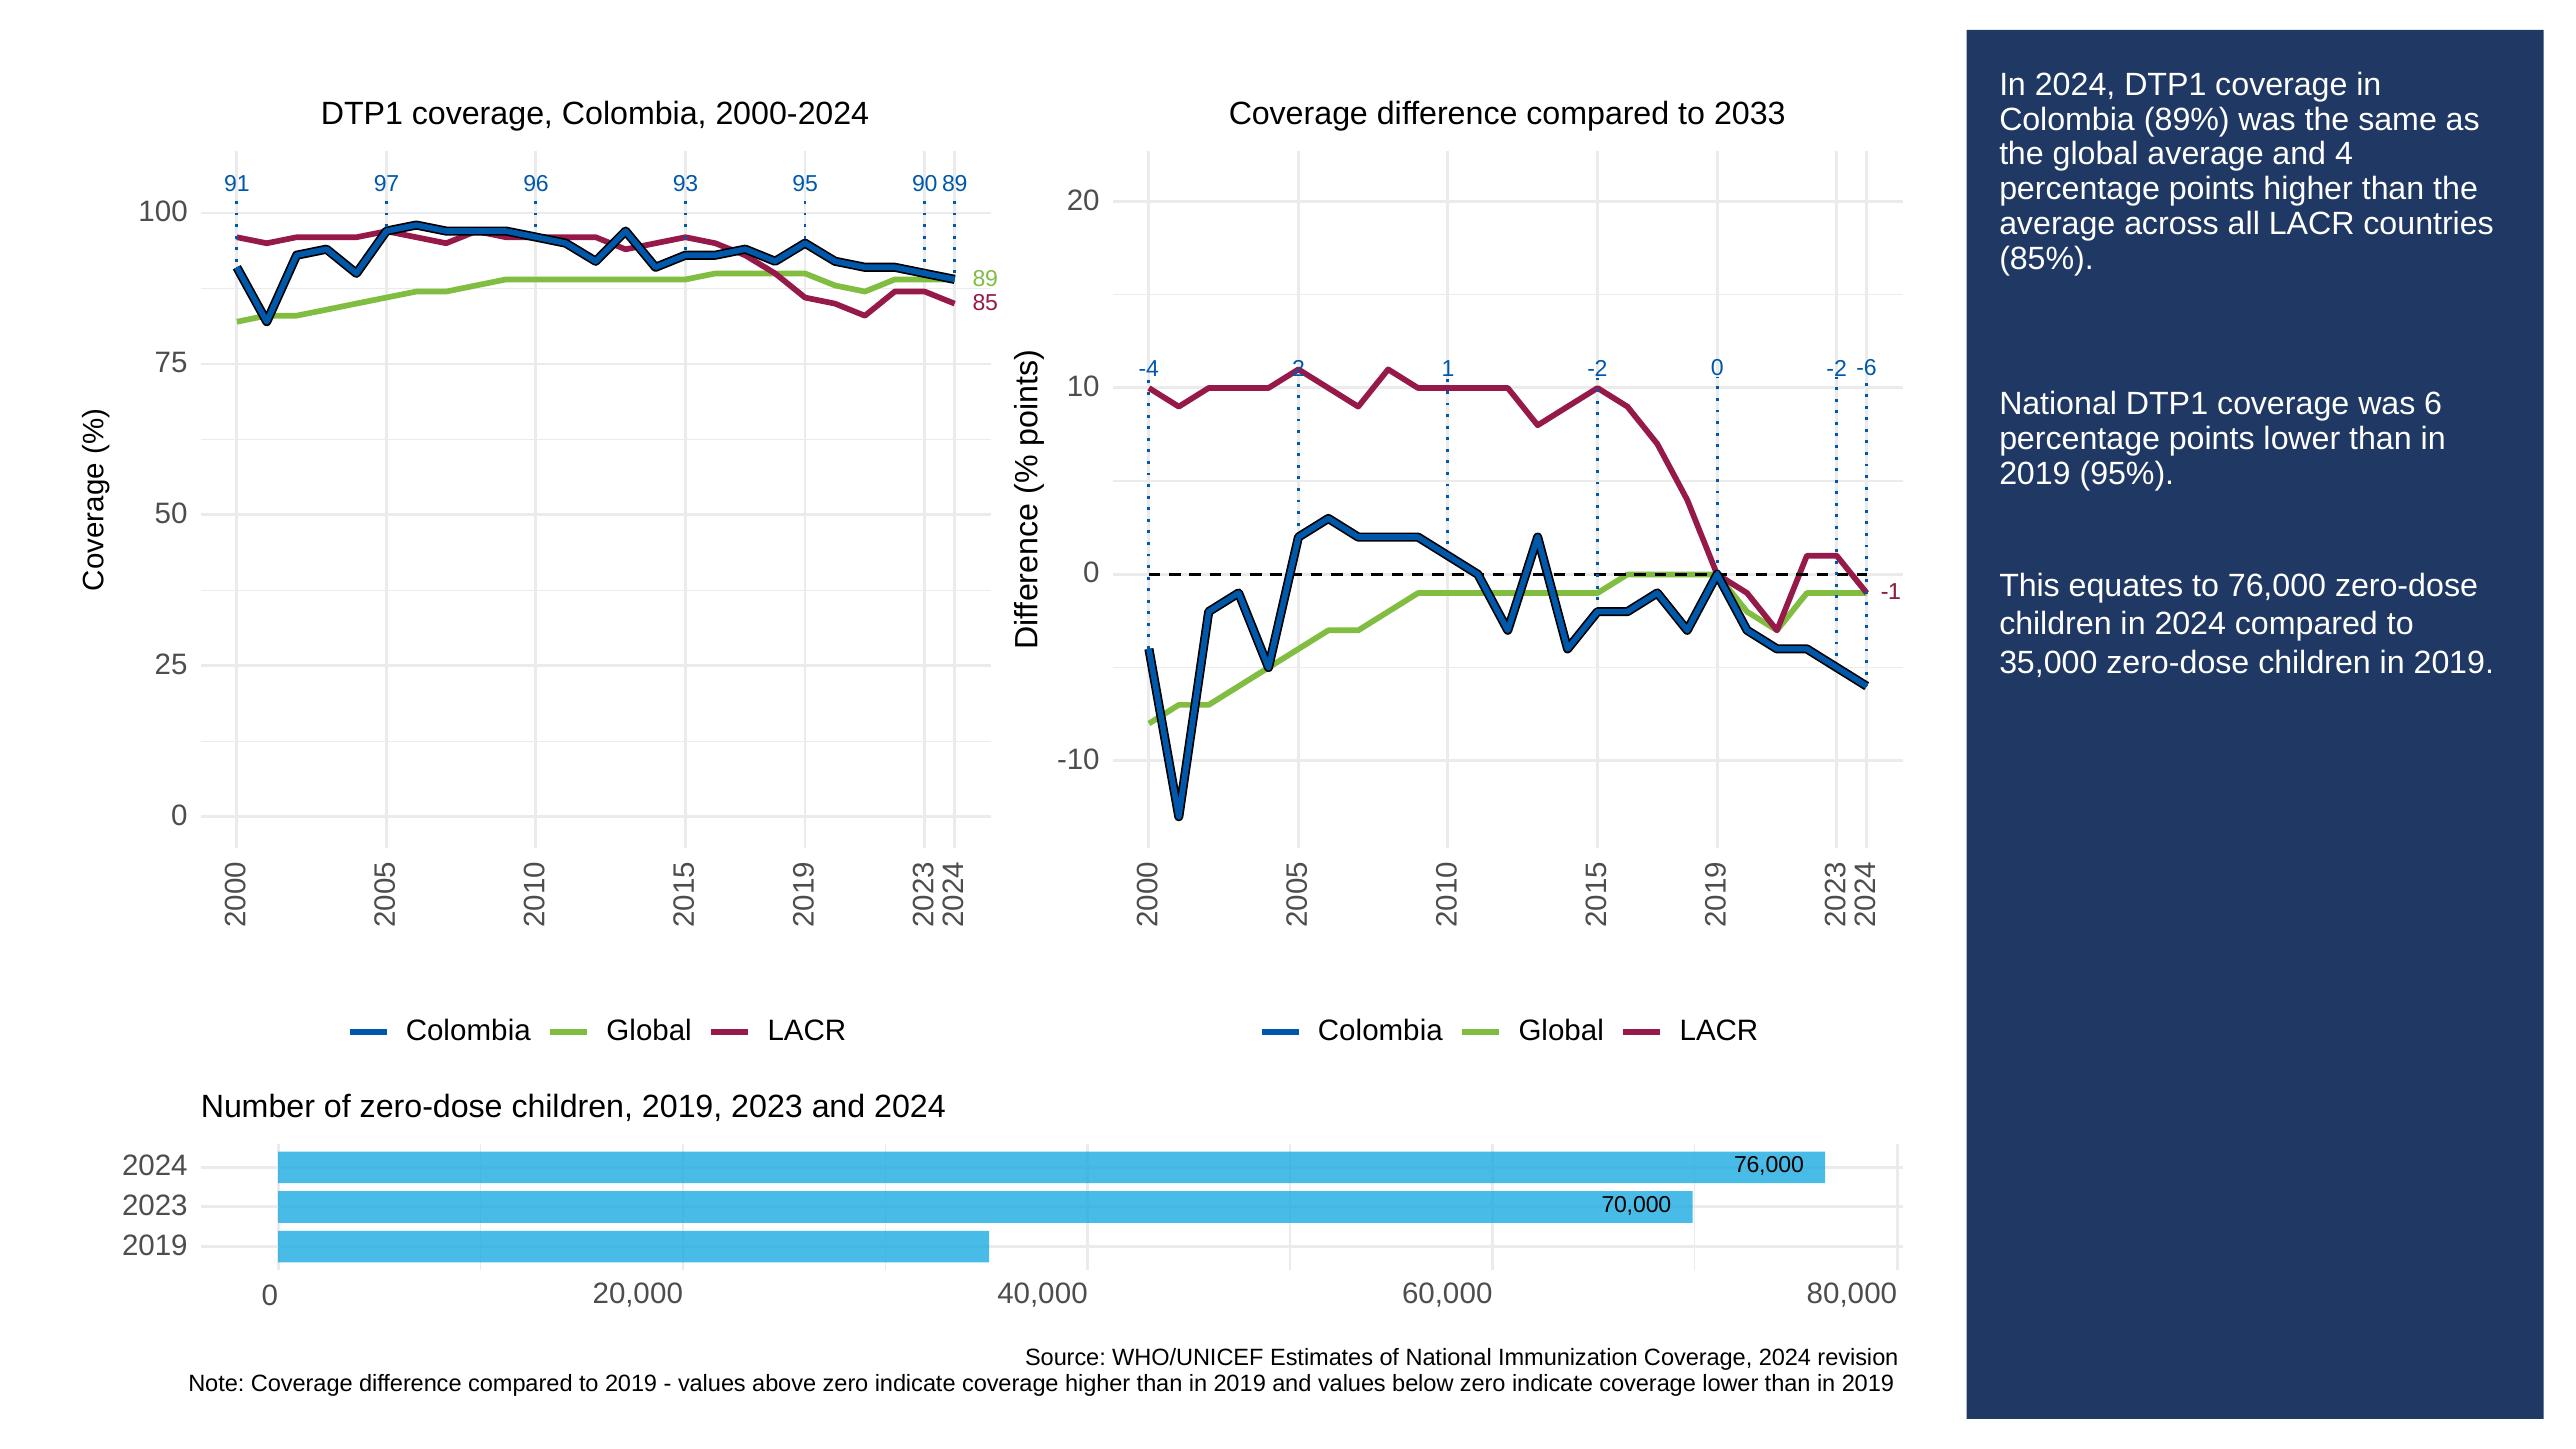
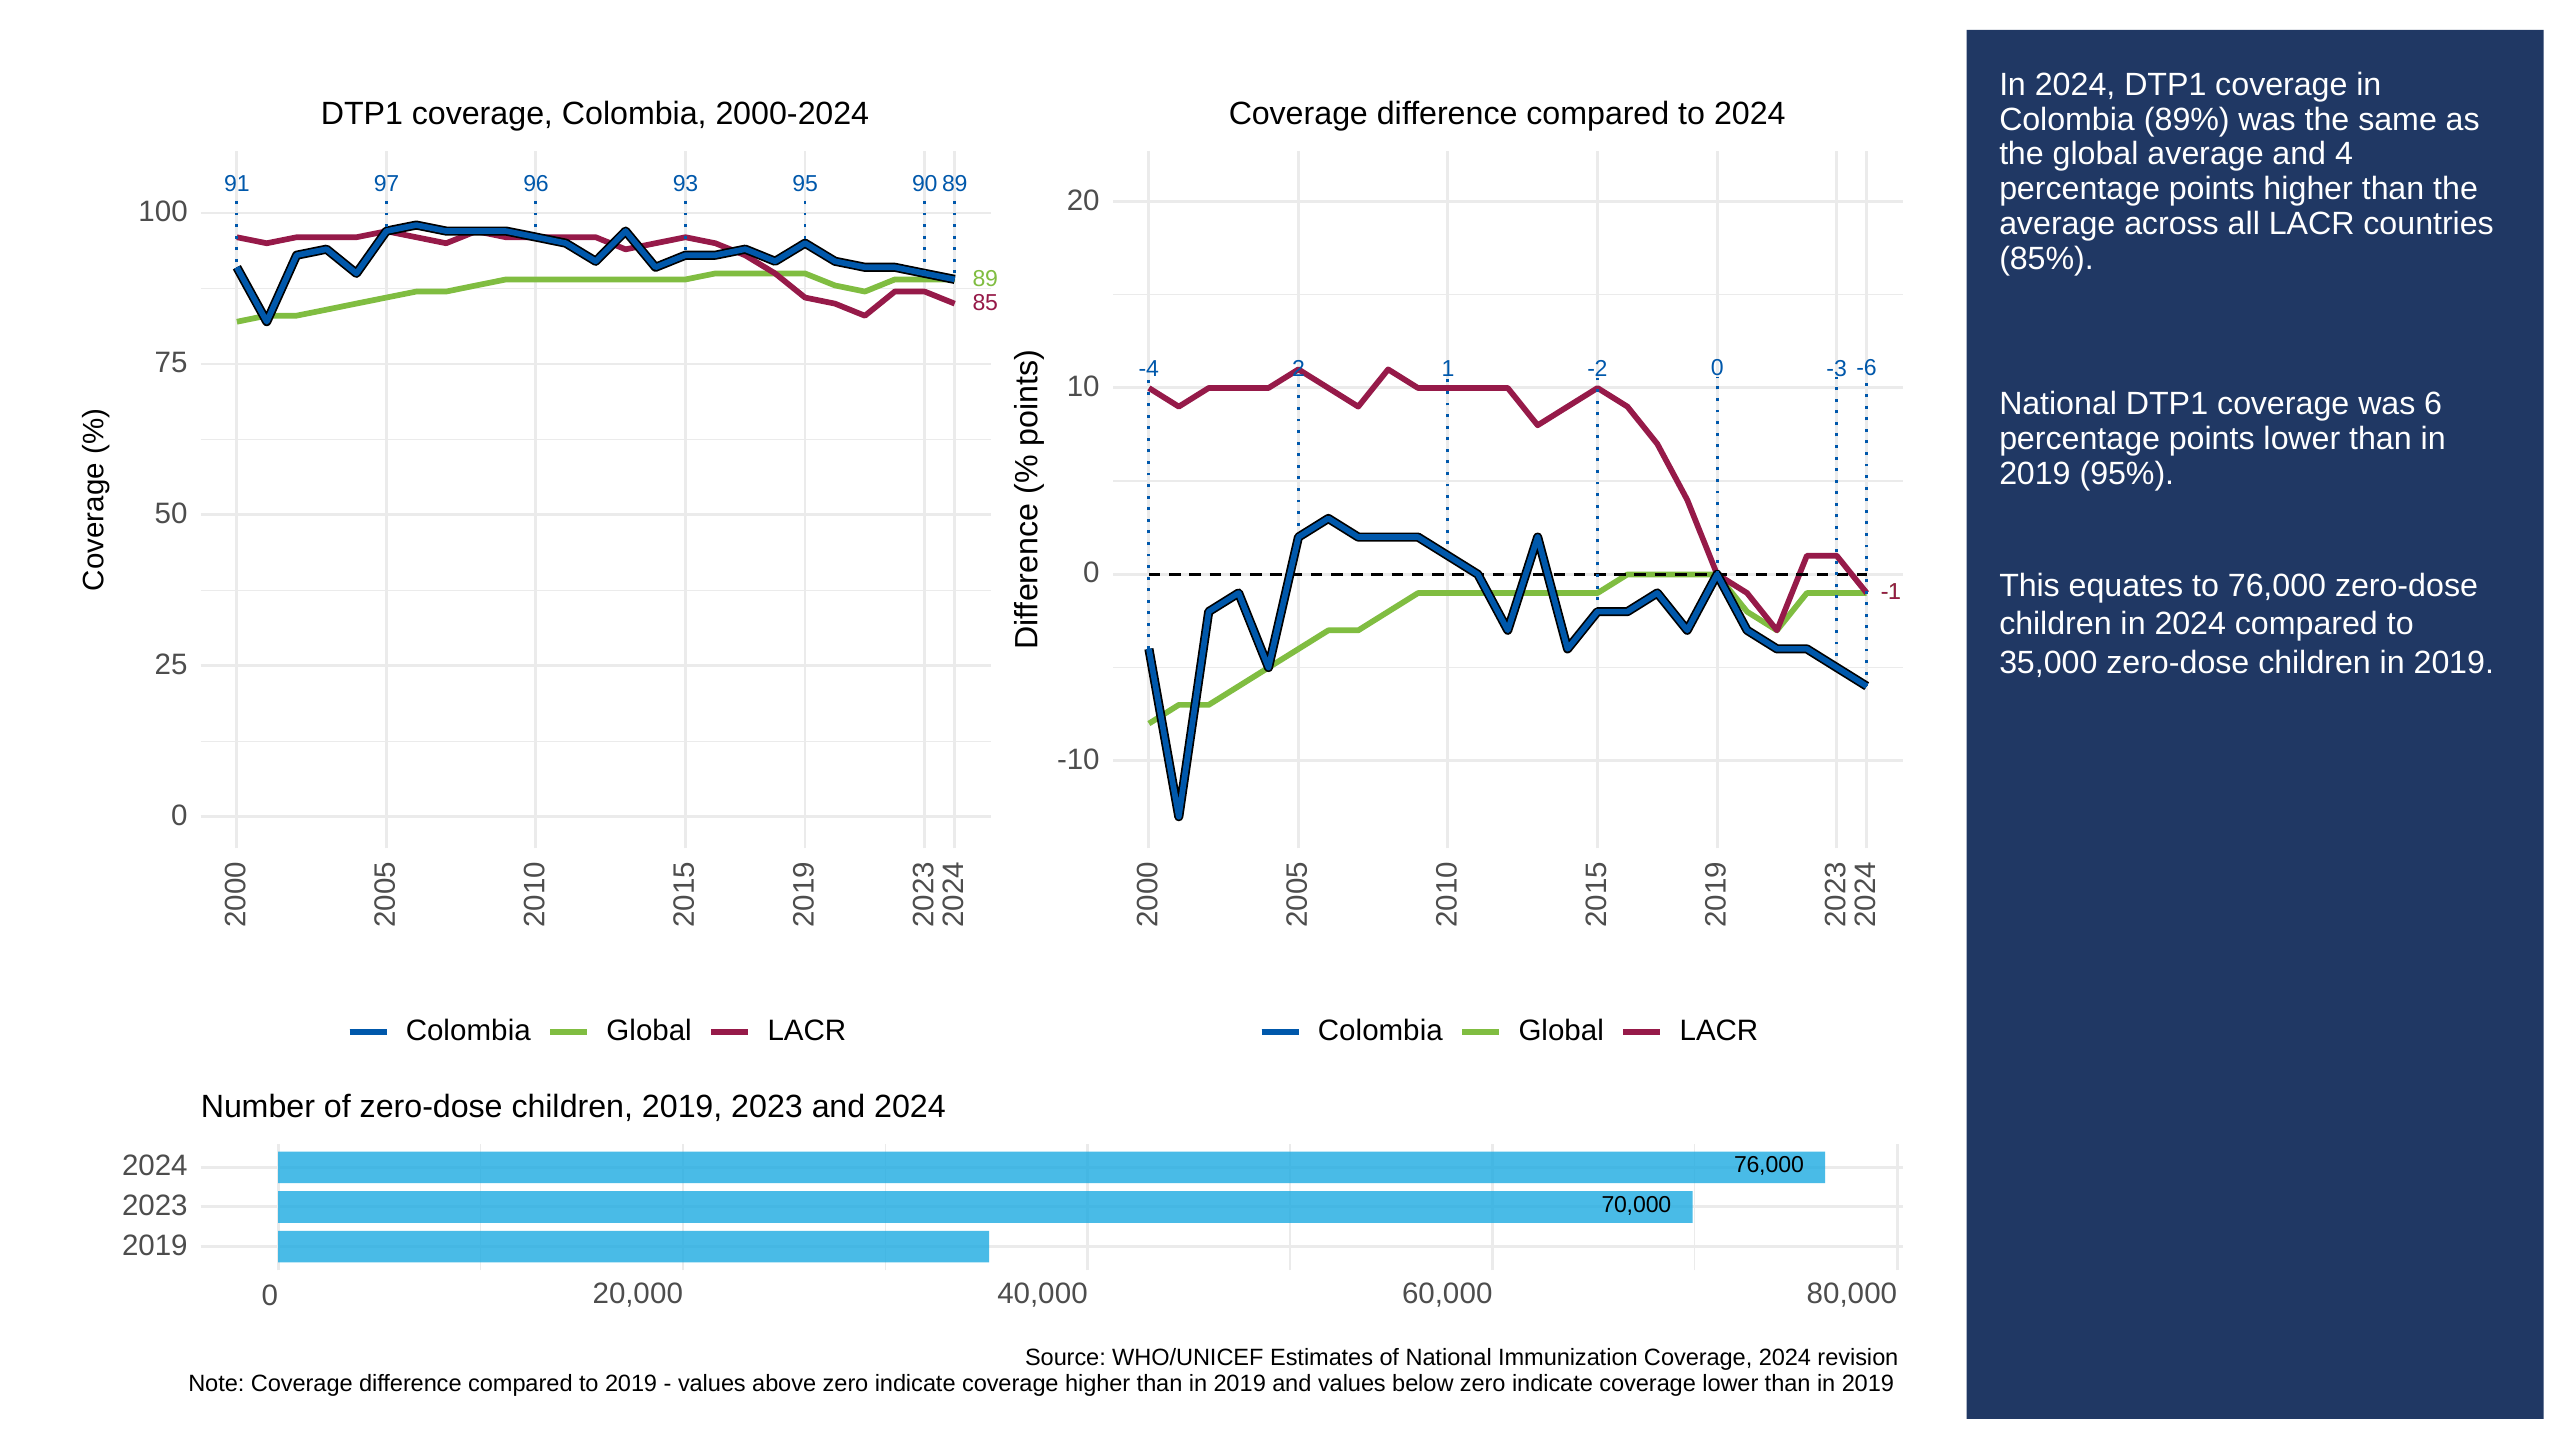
to 2033: 2033 -> 2024
0 -2: -2 -> -3
